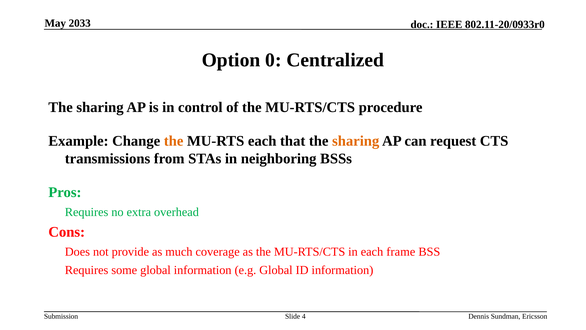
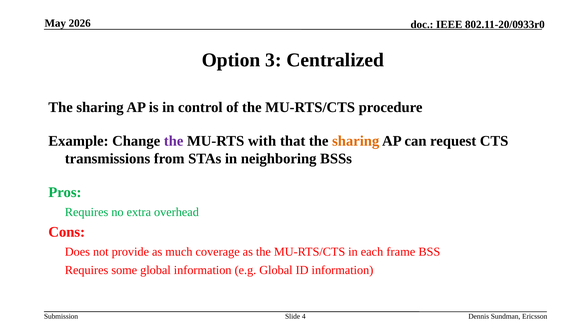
2033: 2033 -> 2026
0: 0 -> 3
the at (174, 141) colour: orange -> purple
MU-RTS each: each -> with
